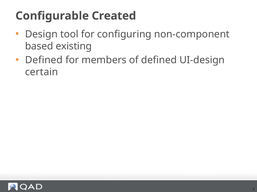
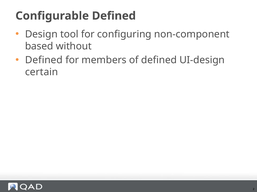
Configurable Created: Created -> Defined
existing: existing -> without
